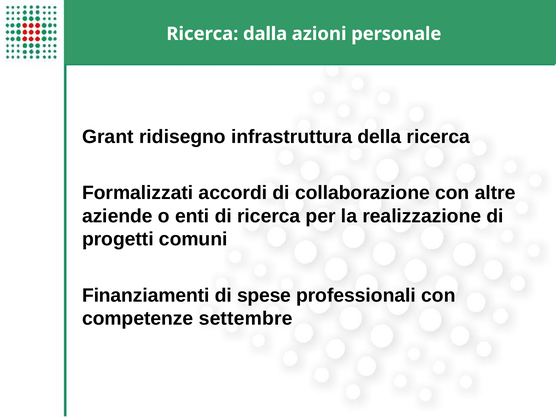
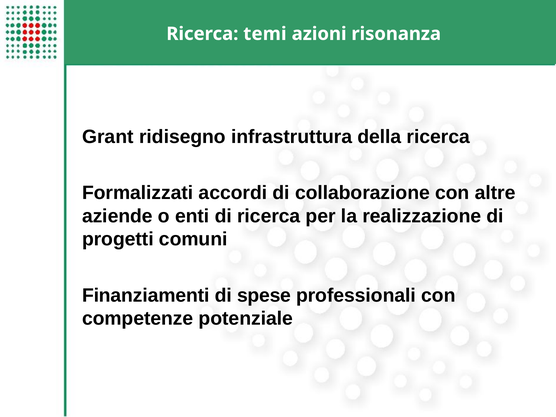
dalla: dalla -> temi
personale: personale -> risonanza
settembre: settembre -> potenziale
